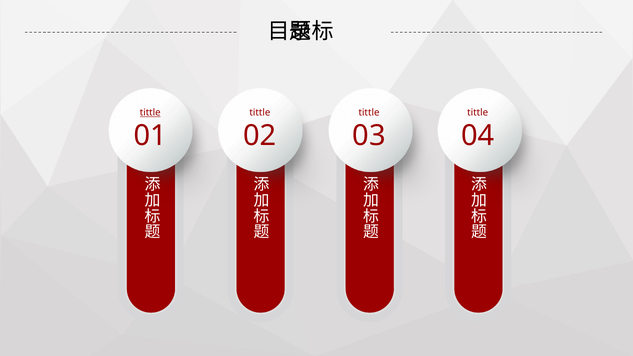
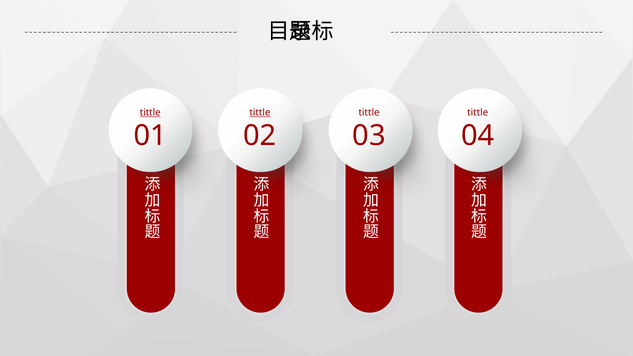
tittle at (260, 113) underline: none -> present
